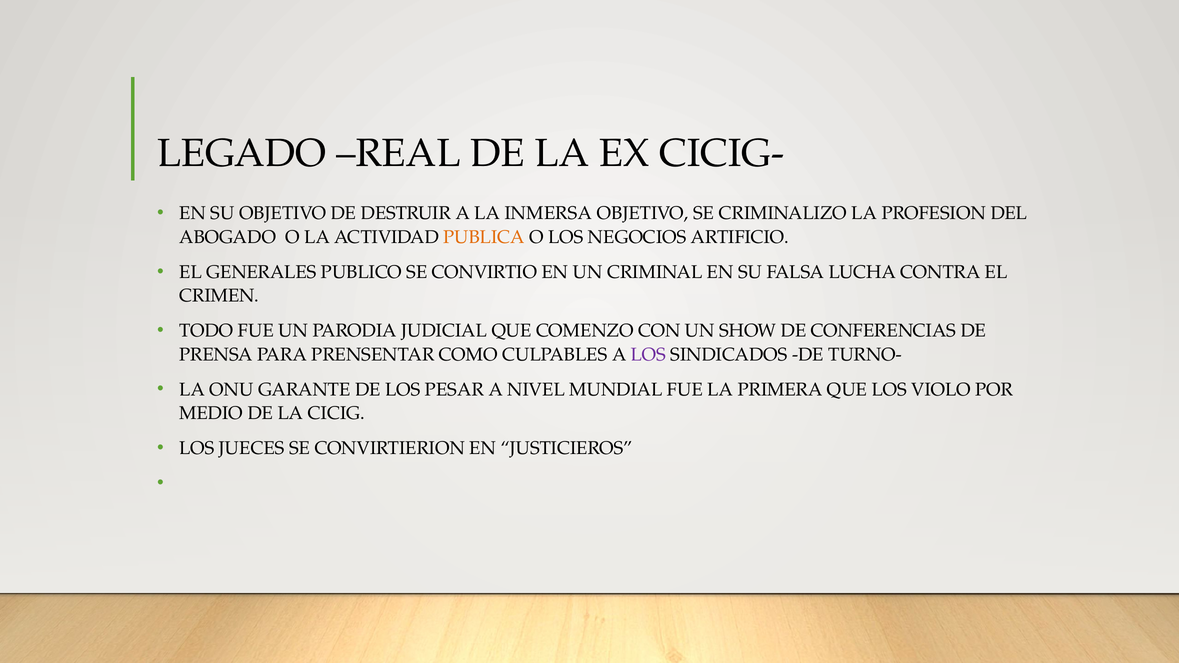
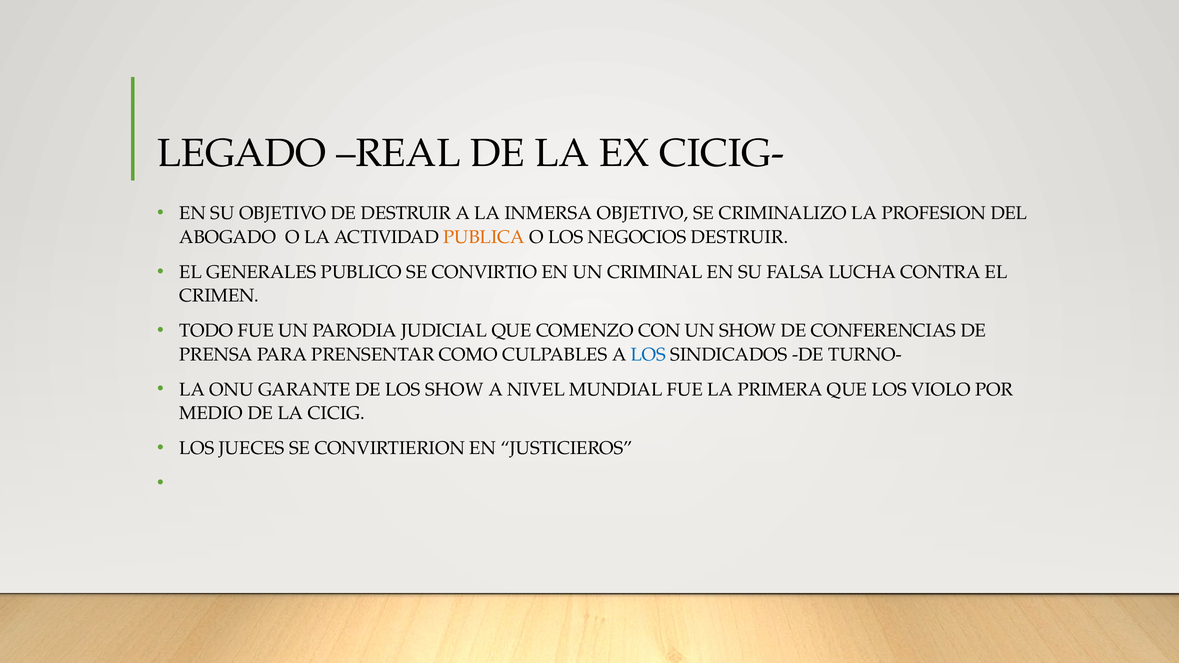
NEGOCIOS ARTIFICIO: ARTIFICIO -> DESTRUIR
LOS at (648, 355) colour: purple -> blue
LOS PESAR: PESAR -> SHOW
